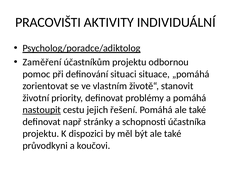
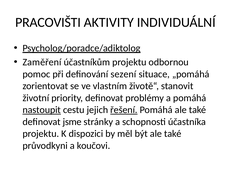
situaci: situaci -> sezení
řešení underline: none -> present
např: např -> jsme
